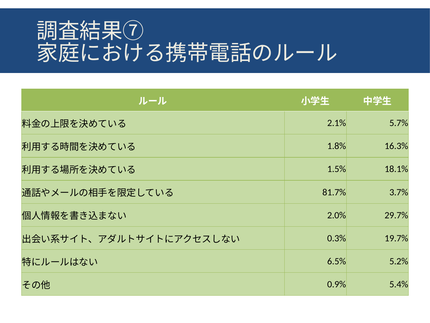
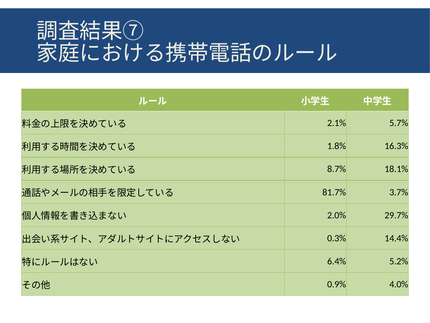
1.5%: 1.5% -> 8.7%
19.7%: 19.7% -> 14.4%
6.5%: 6.5% -> 6.4%
5.4%: 5.4% -> 4.0%
